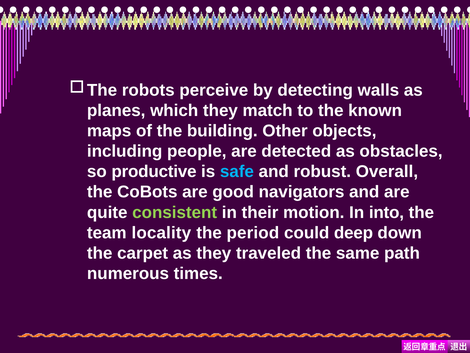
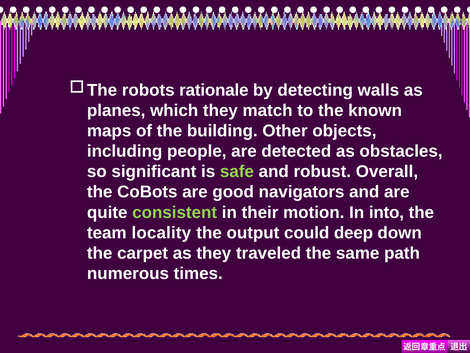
perceive: perceive -> rationale
productive: productive -> significant
safe colour: light blue -> light green
period: period -> output
